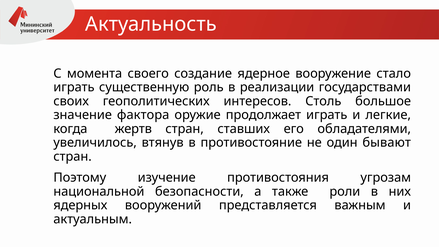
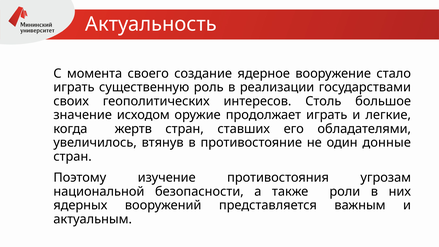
фактора: фактора -> исходом
бывают: бывают -> донные
